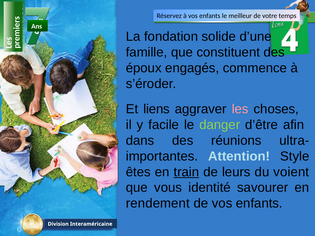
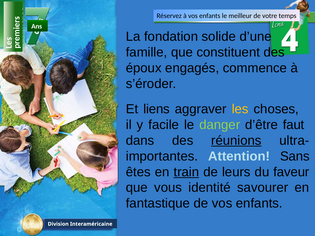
les colour: pink -> yellow
afin: afin -> faut
réunions underline: none -> present
Style: Style -> Sans
voient: voient -> faveur
rendement: rendement -> fantastique
